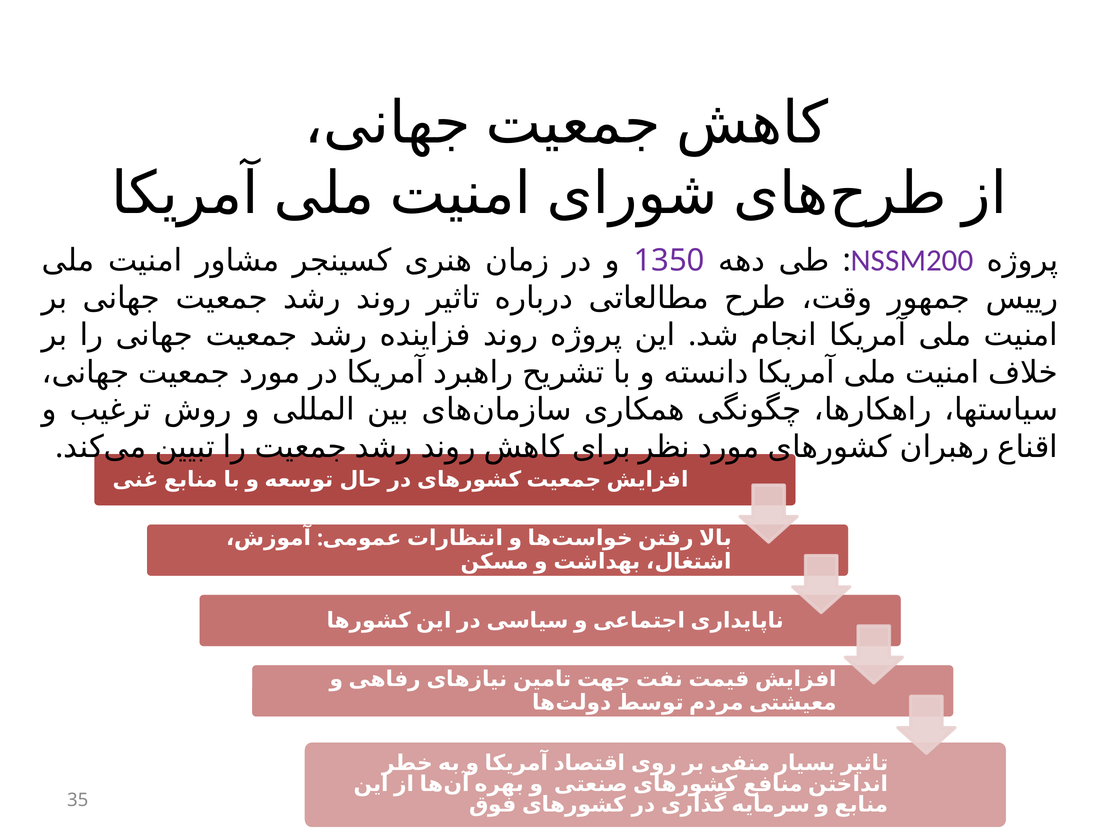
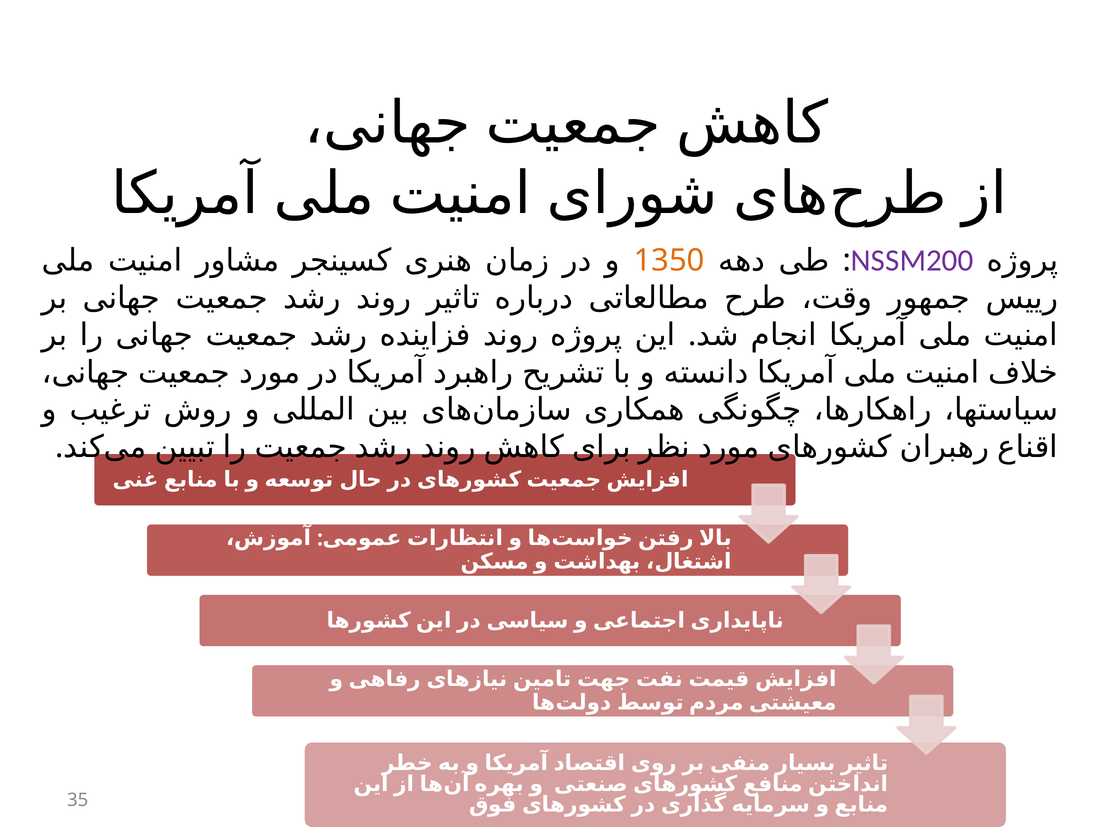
1350 colour: purple -> orange
